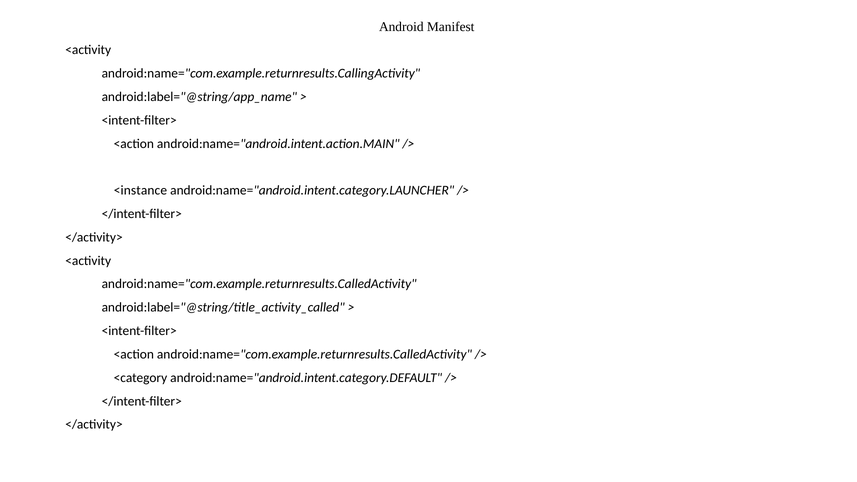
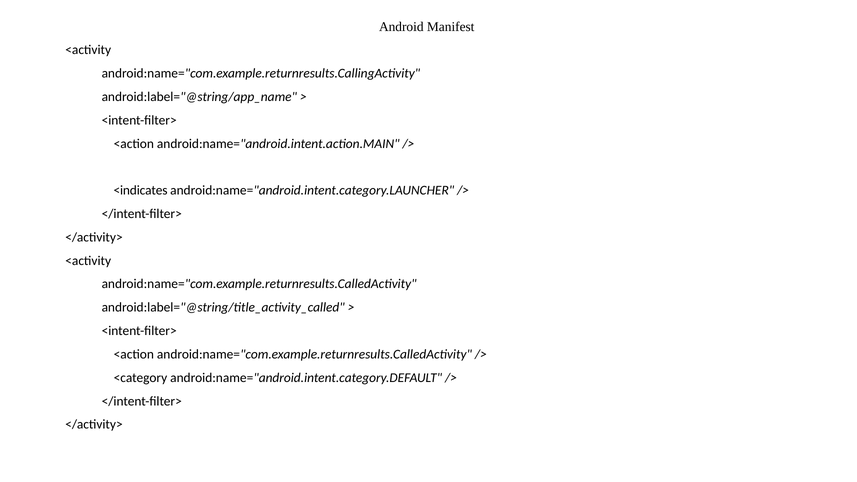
<instance: <instance -> <indicates
